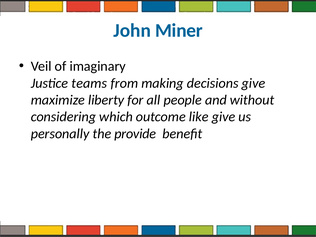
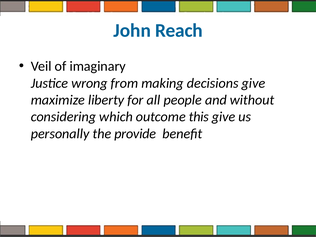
Miner: Miner -> Reach
teams: teams -> wrong
like: like -> this
